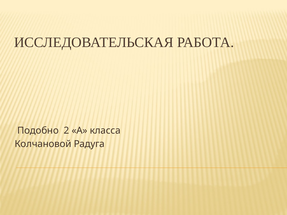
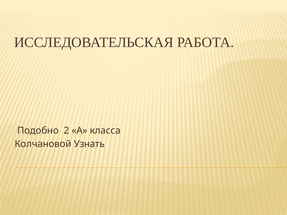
Радуга: Радуга -> Узнать
